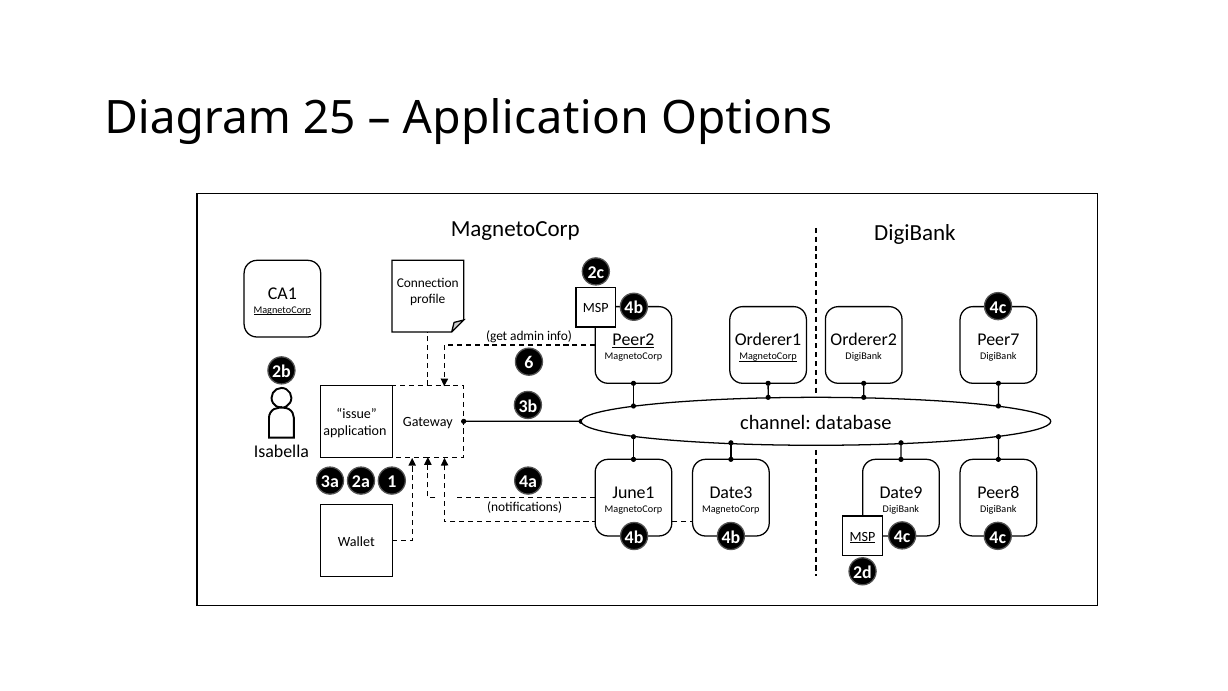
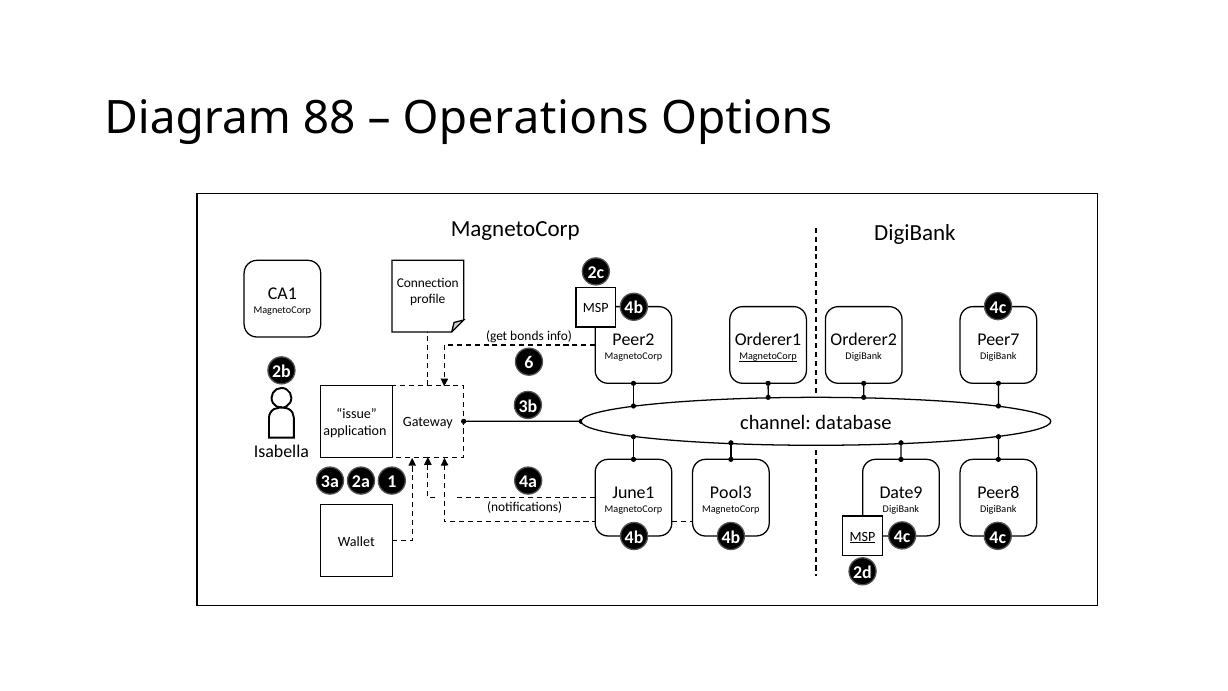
25: 25 -> 88
Application at (526, 119): Application -> Operations
MagnetoCorp at (282, 310) underline: present -> none
admin: admin -> bonds
Peer2 underline: present -> none
Date3: Date3 -> Pool3
